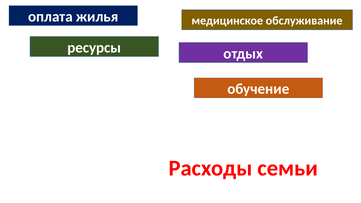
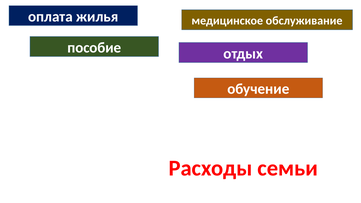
ресурсы: ресурсы -> пособие
